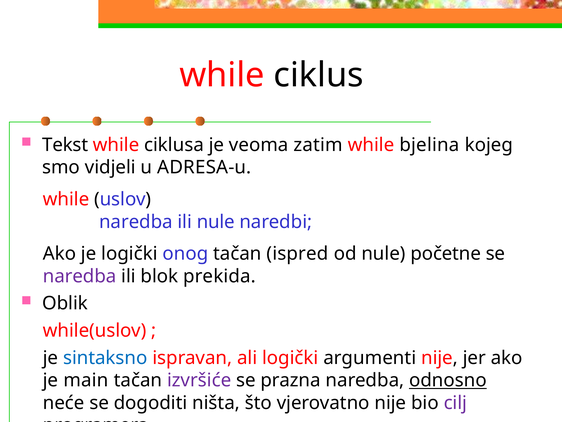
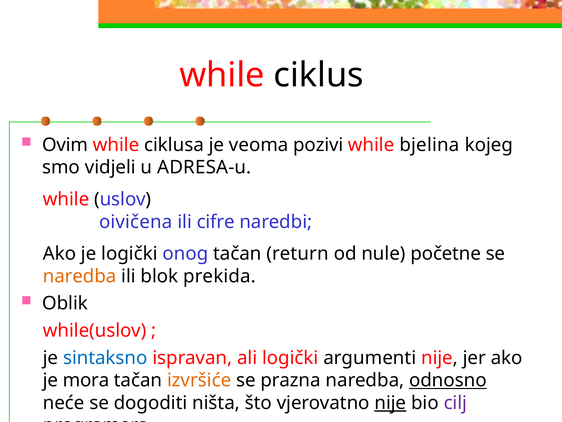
Tekst: Tekst -> Ovim
zatim: zatim -> pozivi
naredba at (136, 222): naredba -> oivičena
ili nule: nule -> cifre
ispred: ispred -> return
naredba at (80, 276) colour: purple -> orange
main: main -> mora
izvršiće colour: purple -> orange
nije at (390, 402) underline: none -> present
